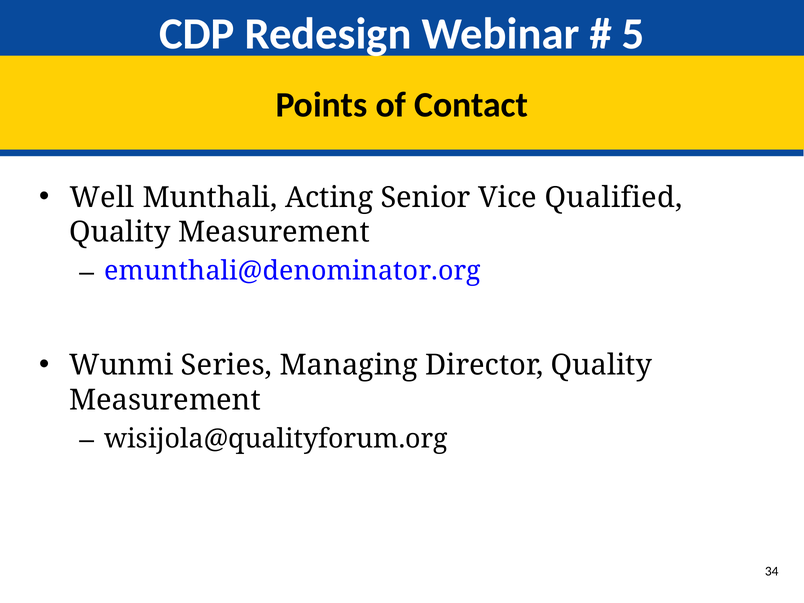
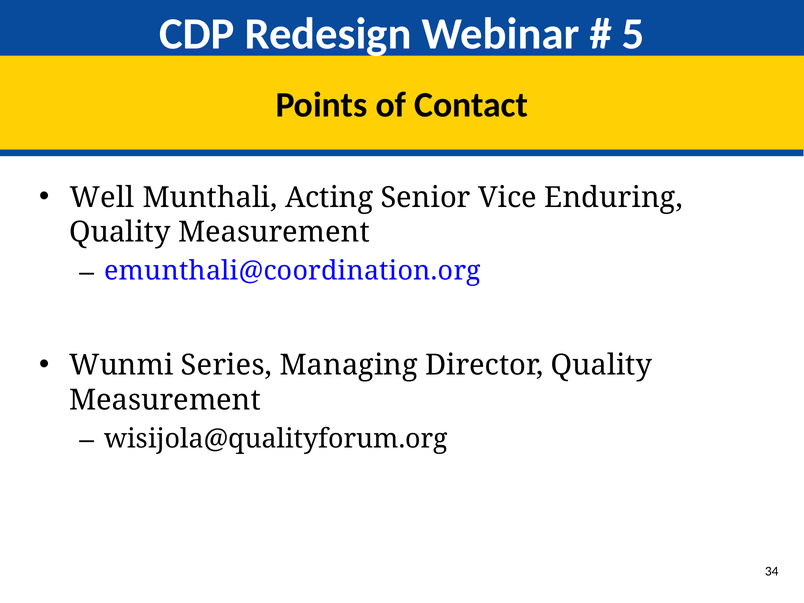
Qualified: Qualified -> Enduring
emunthali@denominator.org: emunthali@denominator.org -> emunthali@coordination.org
